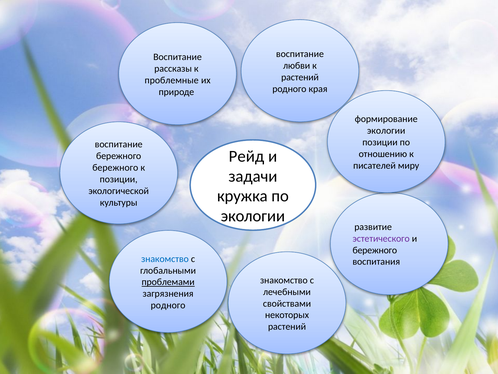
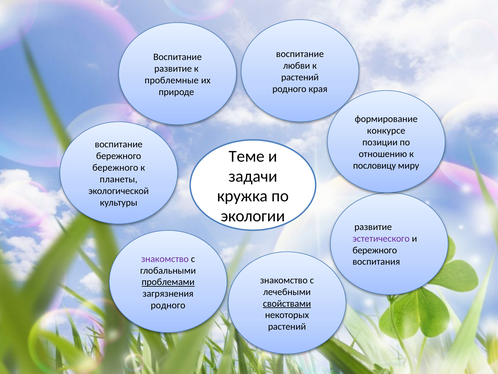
рассказы at (173, 68): рассказы -> развитие
экологии at (386, 130): экологии -> конкурсе
Рейд: Рейд -> Теме
писателей: писателей -> пословицу
позиции at (119, 179): позиции -> планеты
знакомство at (165, 258) colour: blue -> purple
свойствами underline: none -> present
